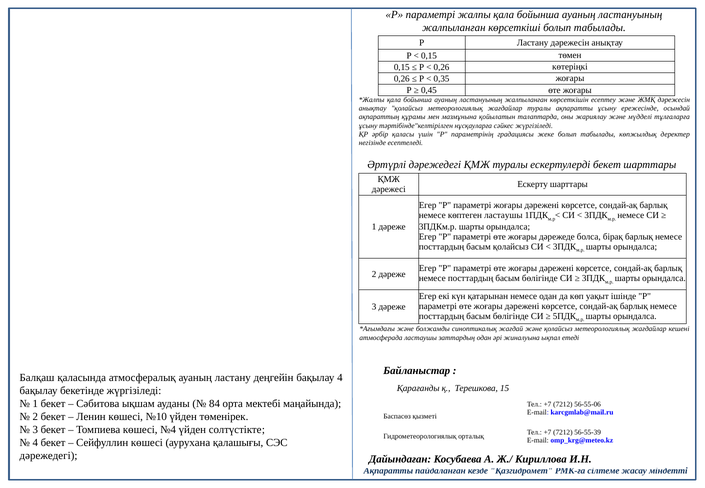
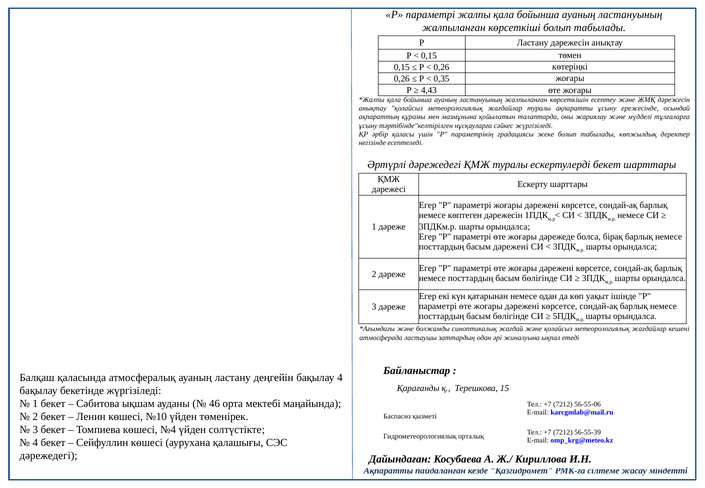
0,45: 0,45 -> 4,43
көптеген ластаушы: ластаушы -> дәрежесін
басым қолайсыз: қолайсыз -> дәрежені
84: 84 -> 46
